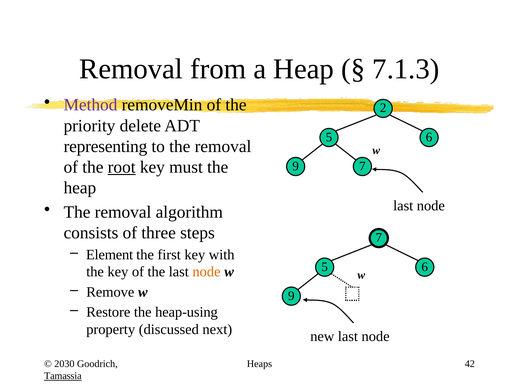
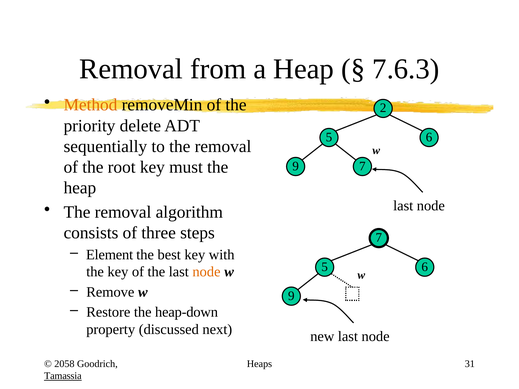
7.1.3: 7.1.3 -> 7.6.3
Method colour: purple -> orange
representing: representing -> sequentially
root underline: present -> none
first: first -> best
heap-using: heap-using -> heap-down
2030: 2030 -> 2058
42: 42 -> 31
